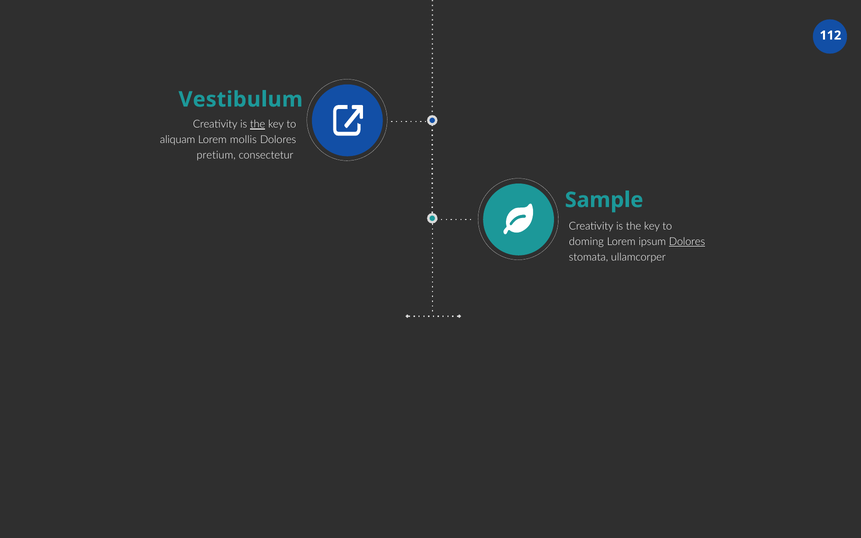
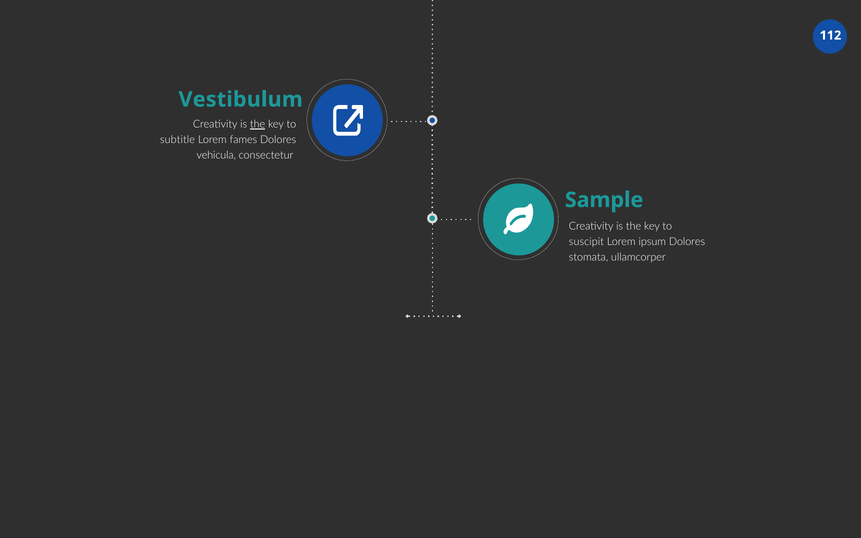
aliquam: aliquam -> subtitle
mollis: mollis -> fames
pretium: pretium -> vehicula
doming: doming -> suscipit
Dolores at (687, 242) underline: present -> none
